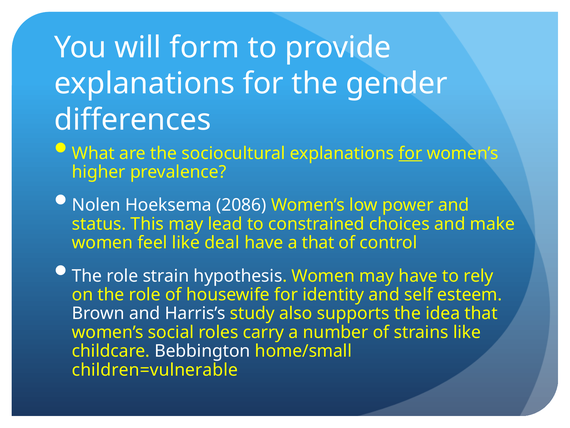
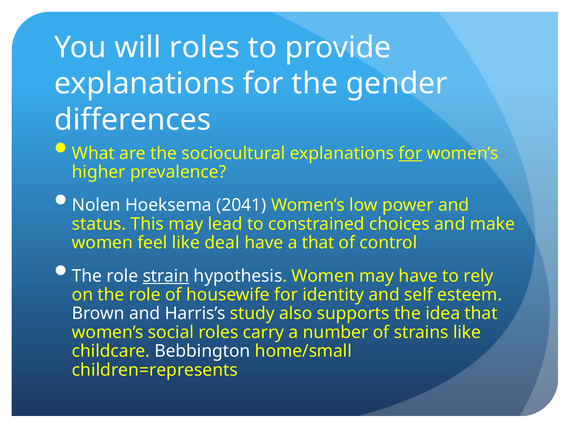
will form: form -> roles
2086: 2086 -> 2041
strain underline: none -> present
children=vulnerable: children=vulnerable -> children=represents
